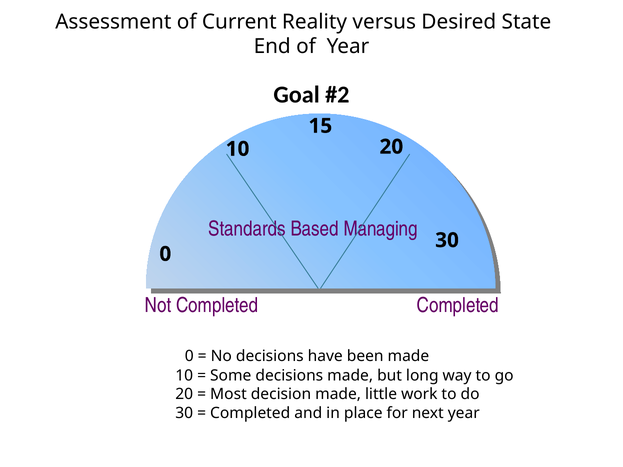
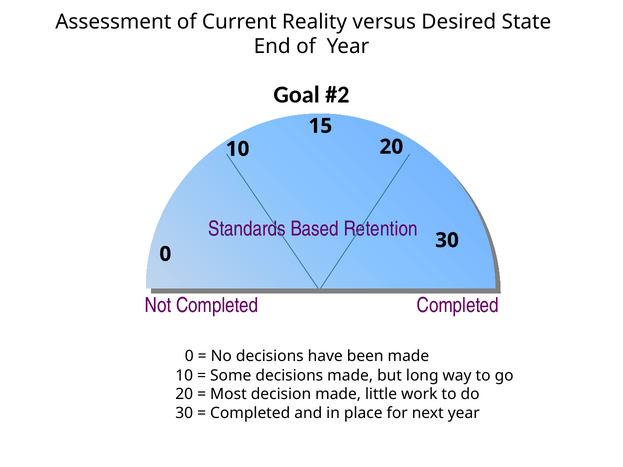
Managing: Managing -> Retention
